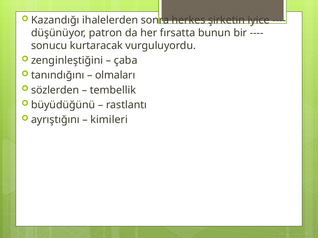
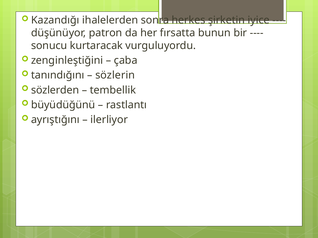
olmaları: olmaları -> sözlerin
kimileri: kimileri -> ilerliyor
